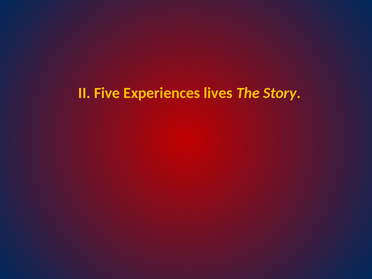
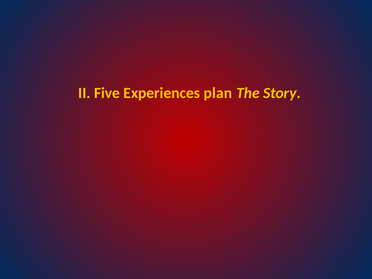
lives: lives -> plan
